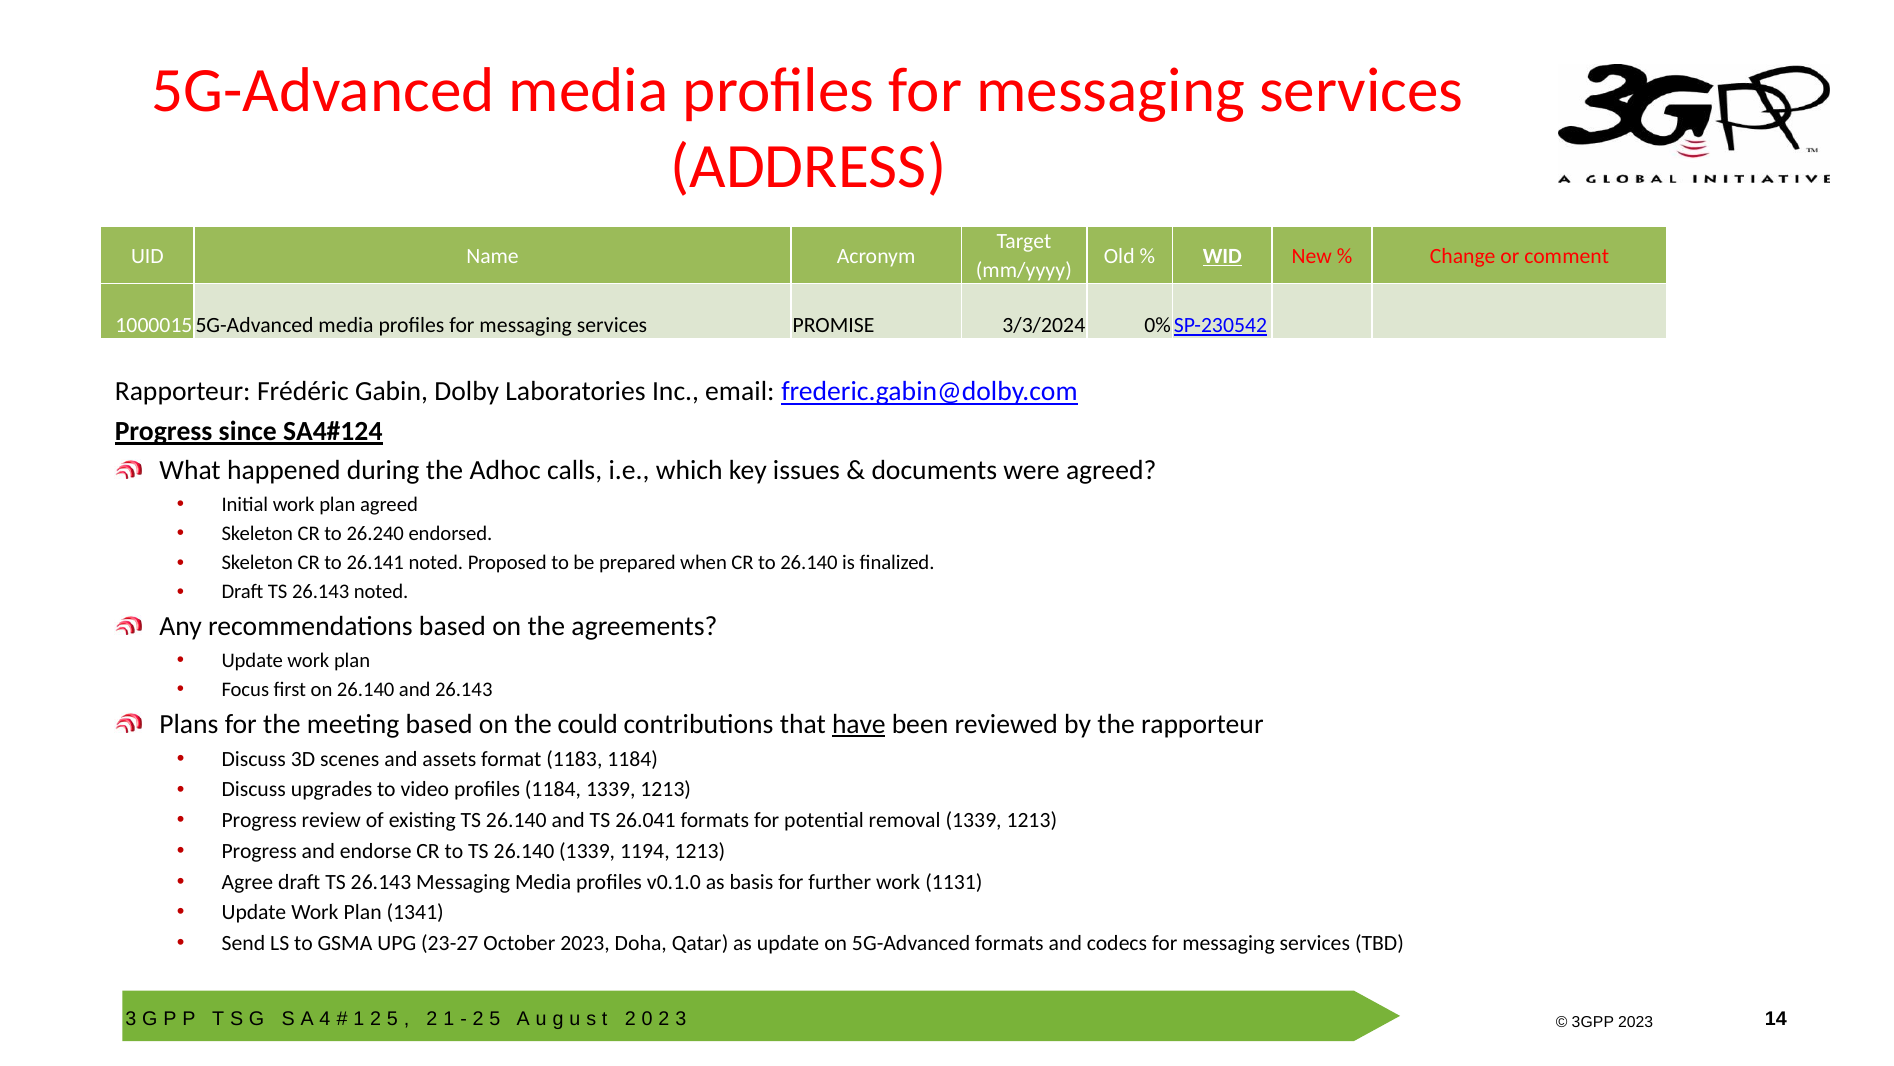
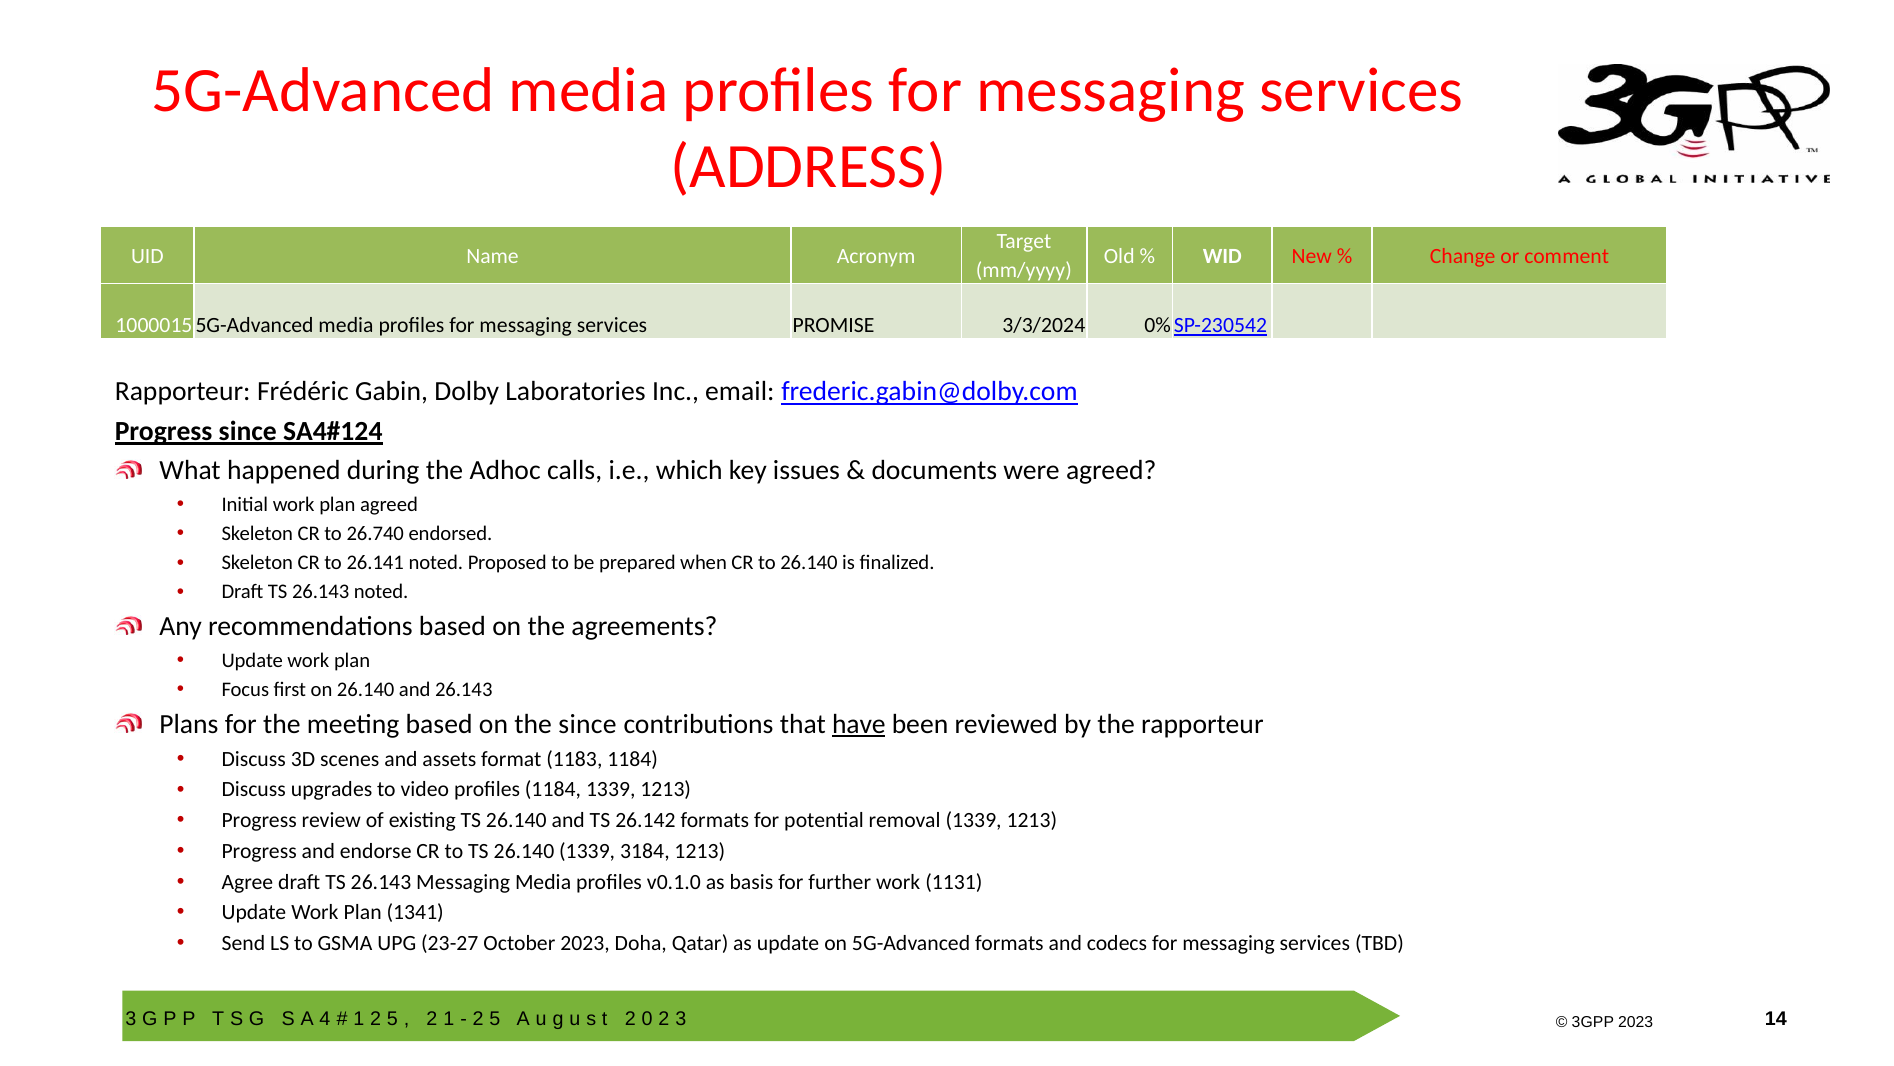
WID underline: present -> none
26.240: 26.240 -> 26.740
the could: could -> since
26.041: 26.041 -> 26.142
1194: 1194 -> 3184
